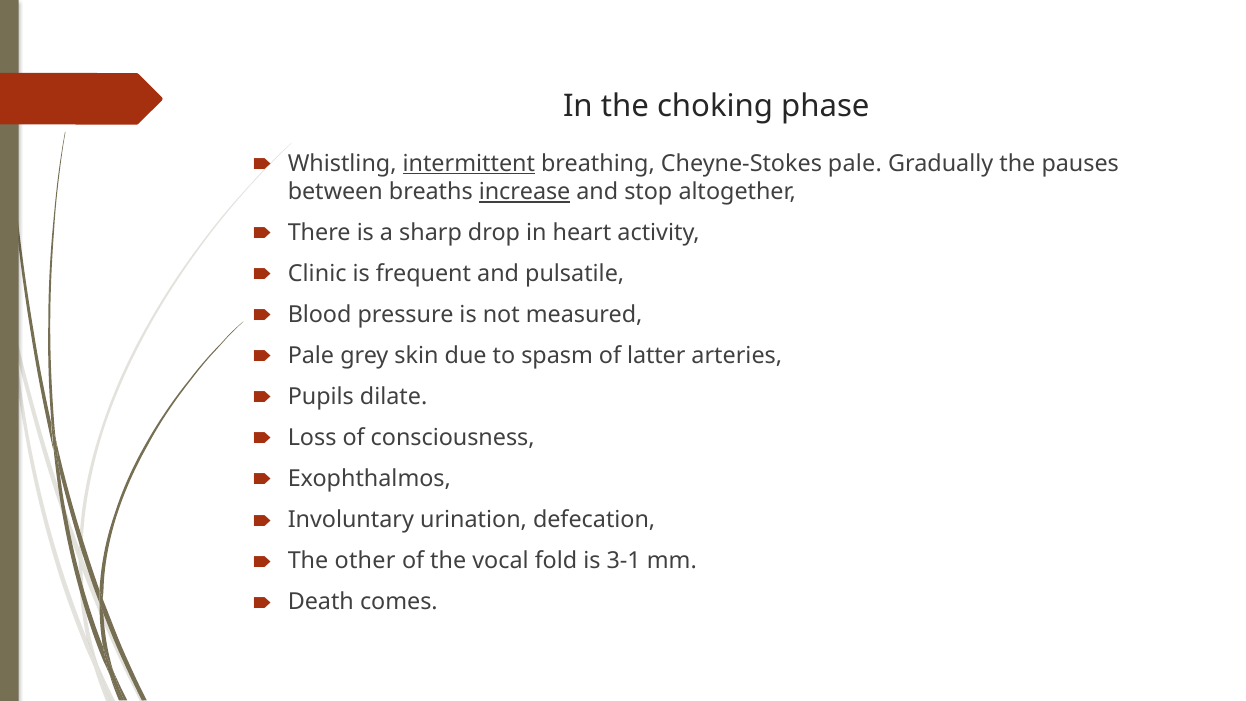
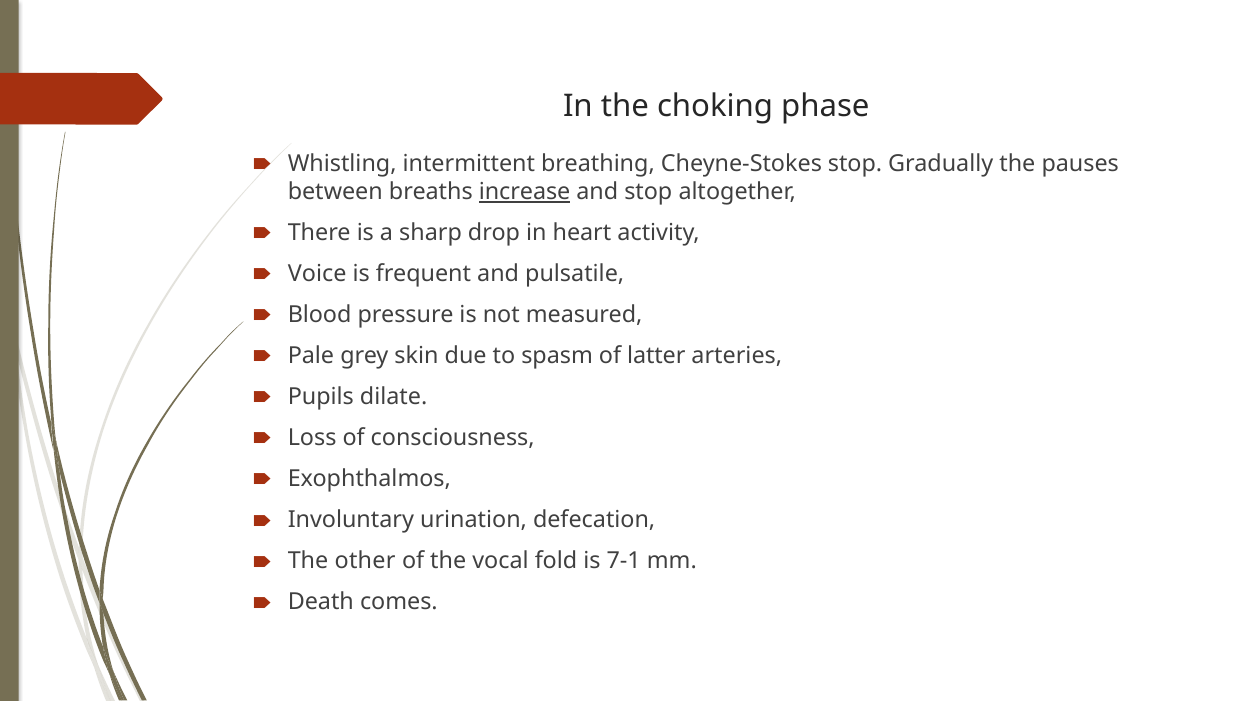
intermittent underline: present -> none
Cheyne-Stokes pale: pale -> stop
Clinic: Clinic -> Voice
3-1: 3-1 -> 7-1
